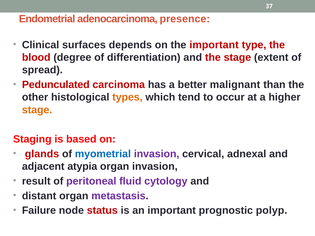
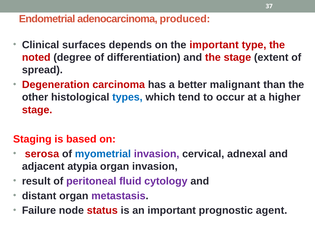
presence: presence -> produced
blood: blood -> noted
Pedunculated: Pedunculated -> Degeneration
types colour: orange -> blue
stage at (37, 110) colour: orange -> red
glands: glands -> serosa
polyp: polyp -> agent
